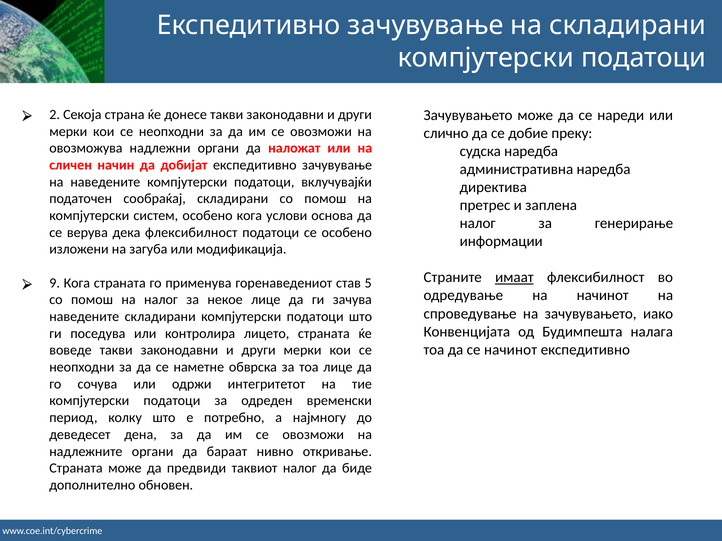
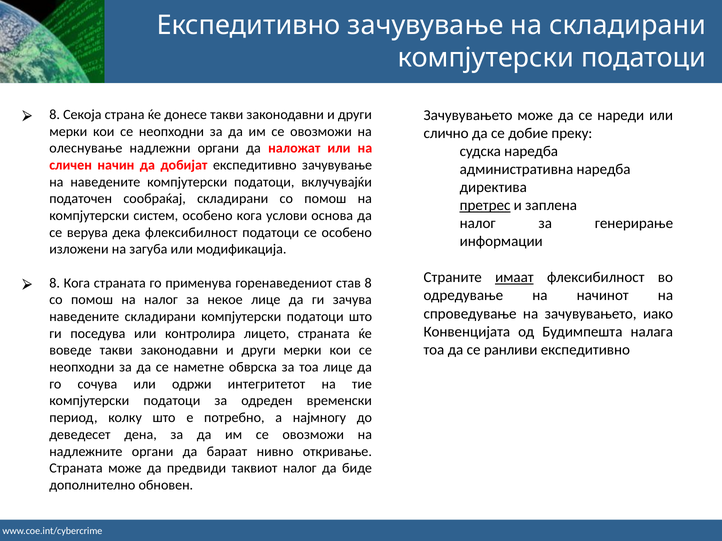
2 at (55, 115): 2 -> 8
овозможува: овозможува -> олеснување
претрес underline: none -> present
9 at (55, 283): 9 -> 8
став 5: 5 -> 8
се начинот: начинот -> ранливи
